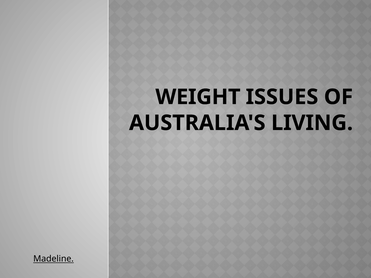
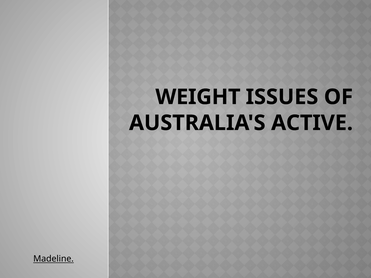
LIVING: LIVING -> ACTIVE
